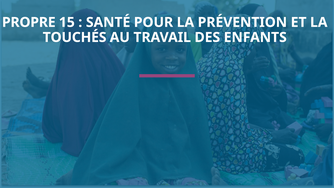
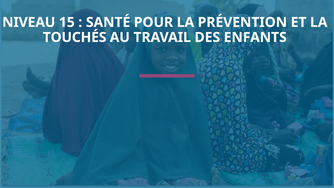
PROPRE: PROPRE -> NIVEAU
